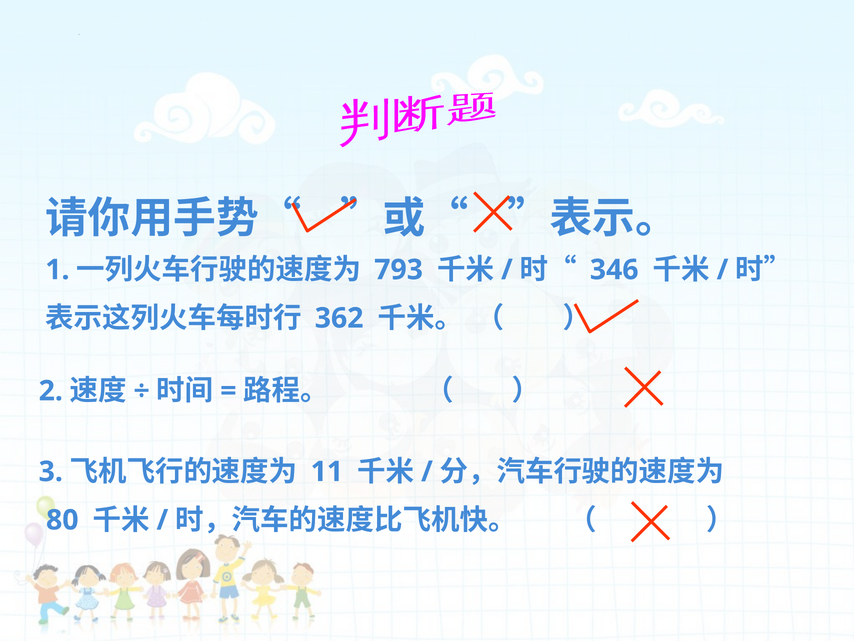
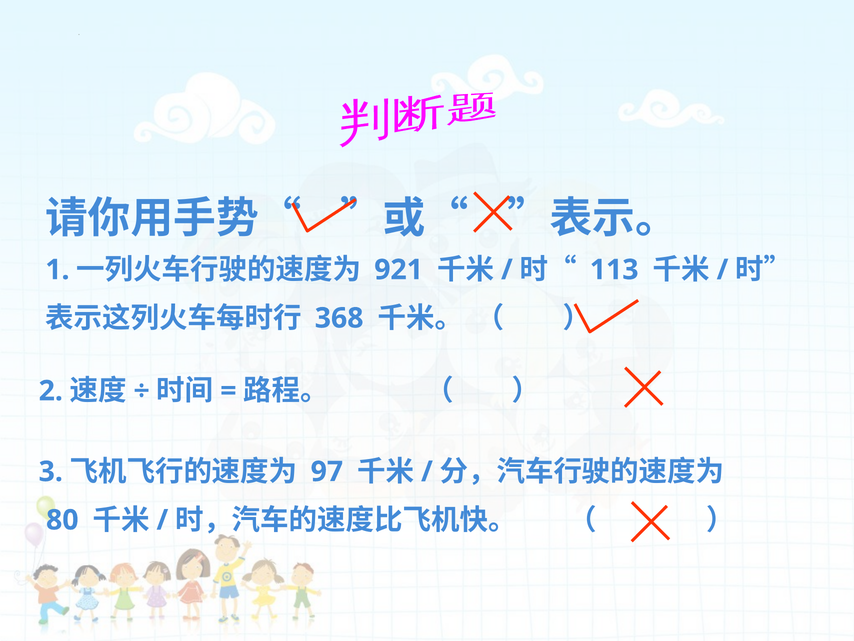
793: 793 -> 921
346: 346 -> 113
362: 362 -> 368
11: 11 -> 97
